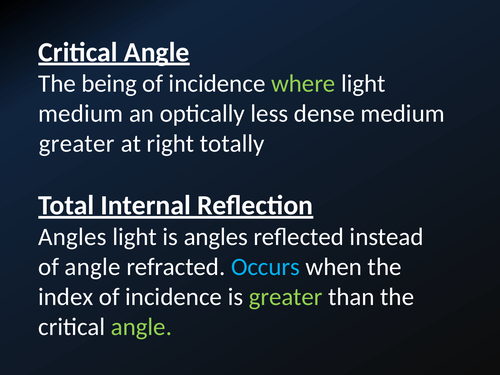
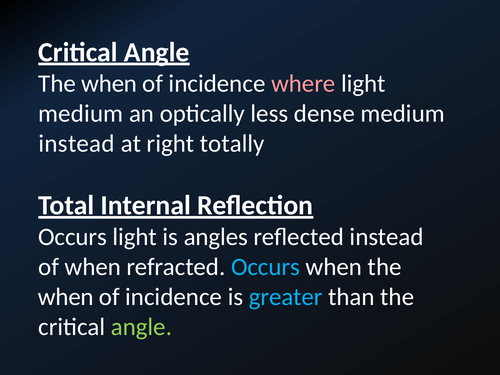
being at (109, 84): being -> when
where colour: light green -> pink
greater at (77, 144): greater -> instead
Angles at (72, 237): Angles -> Occurs
of angle: angle -> when
index at (66, 297): index -> when
greater at (286, 297) colour: light green -> light blue
